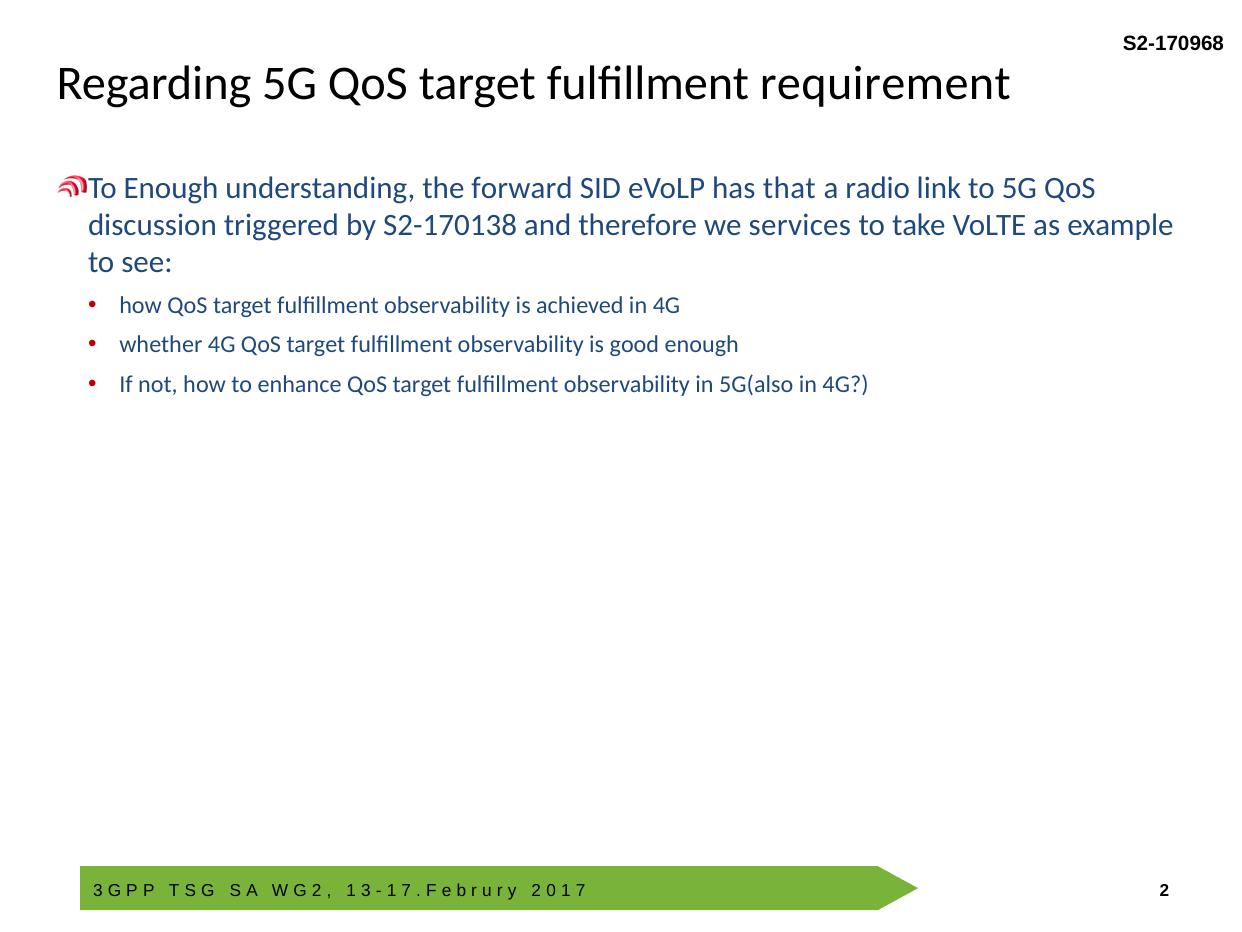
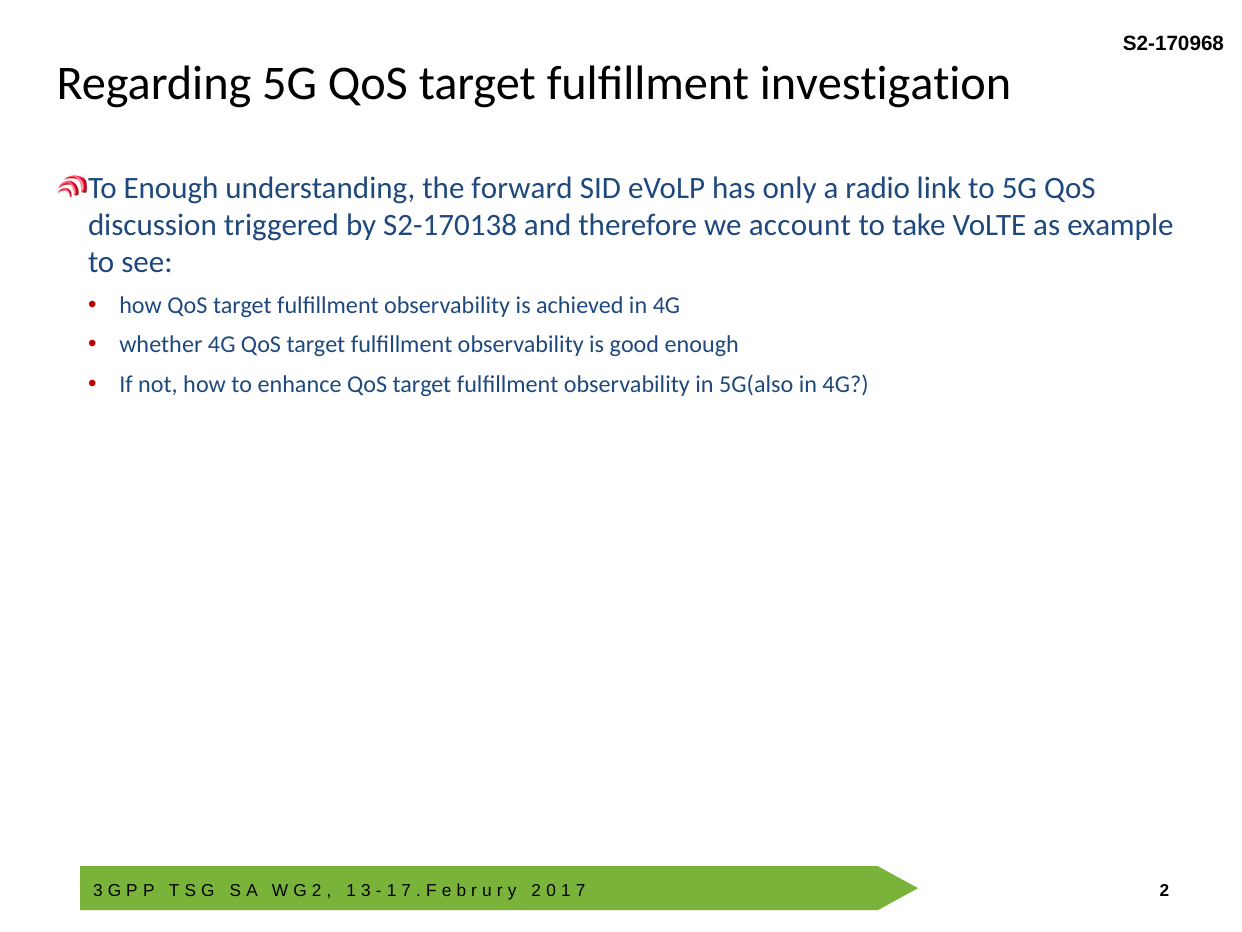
requirement: requirement -> investigation
that: that -> only
services: services -> account
